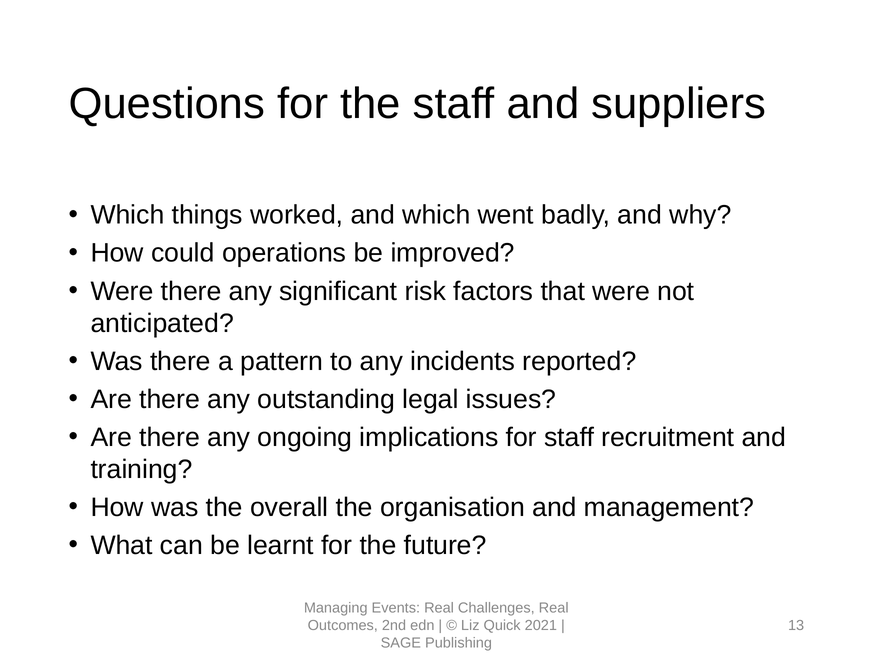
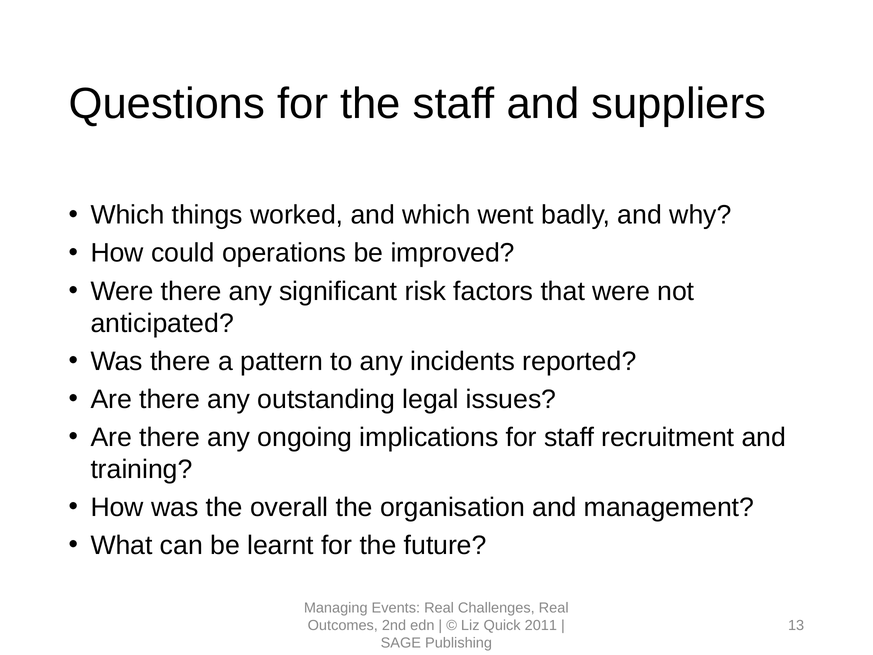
2021: 2021 -> 2011
